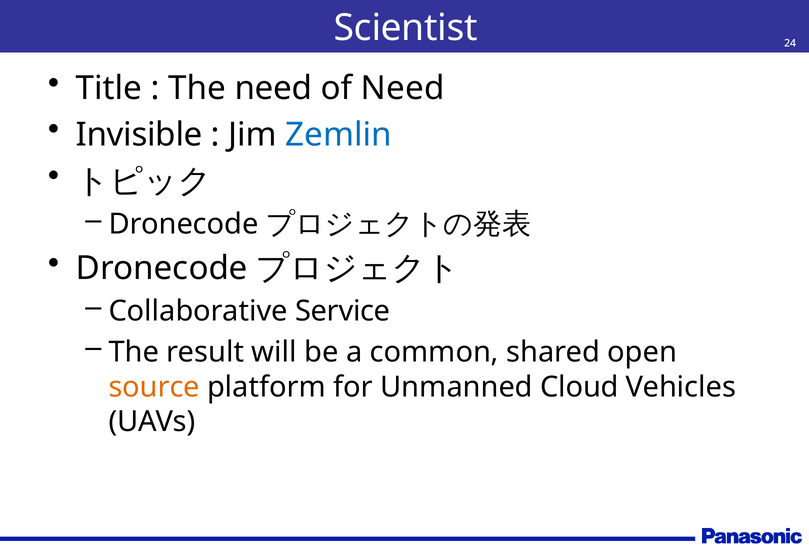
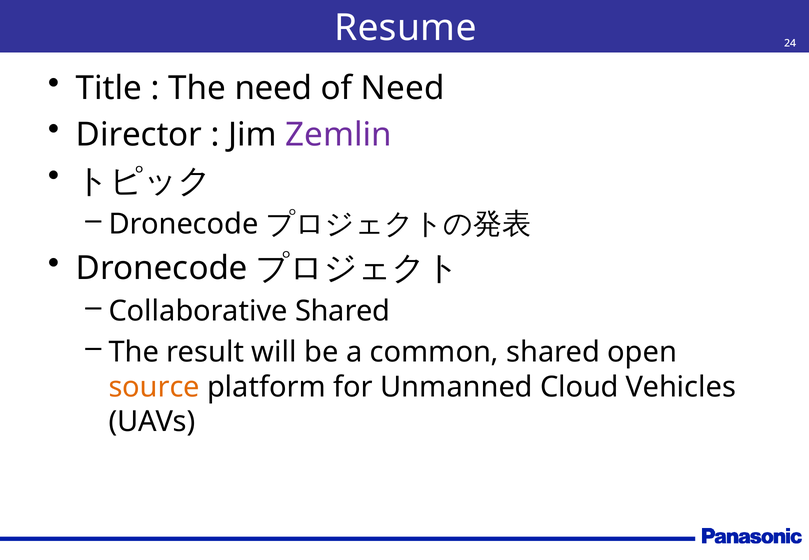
Scientist: Scientist -> Resume
Invisible: Invisible -> Director
Zemlin colour: blue -> purple
Collaborative Service: Service -> Shared
